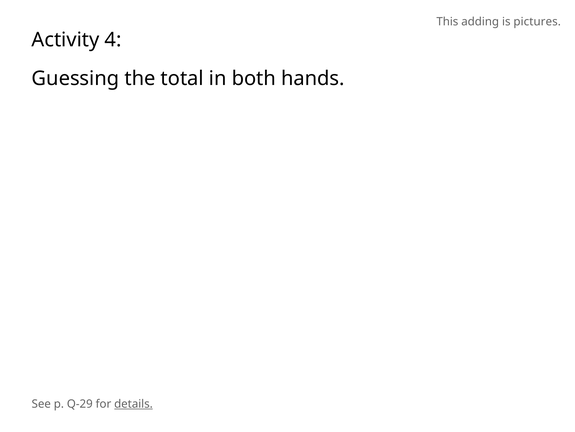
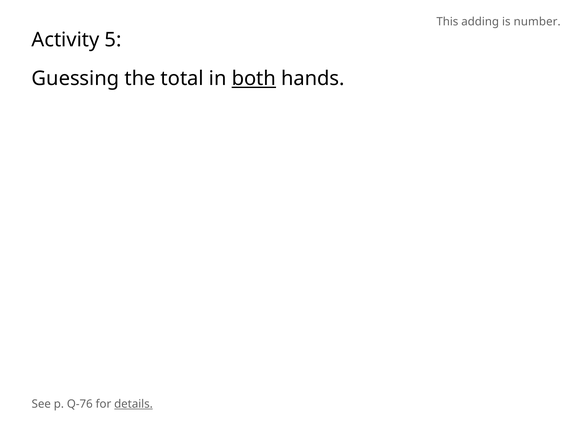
pictures: pictures -> number
4: 4 -> 5
both underline: none -> present
Q-29: Q-29 -> Q-76
